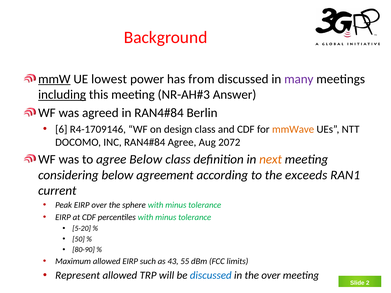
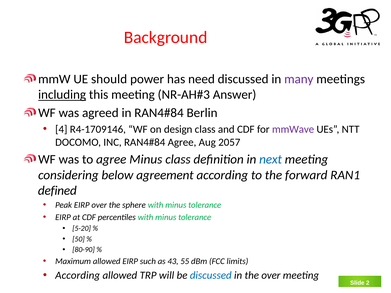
mmW underline: present -> none
lowest: lowest -> should
from: from -> need
6: 6 -> 4
mmWave colour: orange -> purple
2072: 2072 -> 2057
agree Below: Below -> Minus
next colour: orange -> blue
exceeds: exceeds -> forward
current: current -> defined
Represent at (78, 276): Represent -> According
